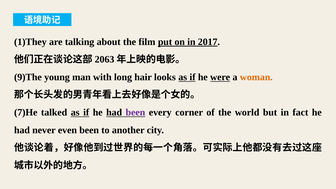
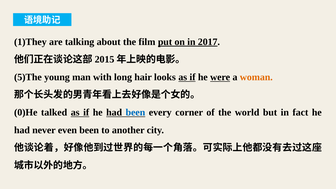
2063: 2063 -> 2015
9)The: 9)The -> 5)The
7)He: 7)He -> 0)He
been at (135, 112) colour: purple -> blue
